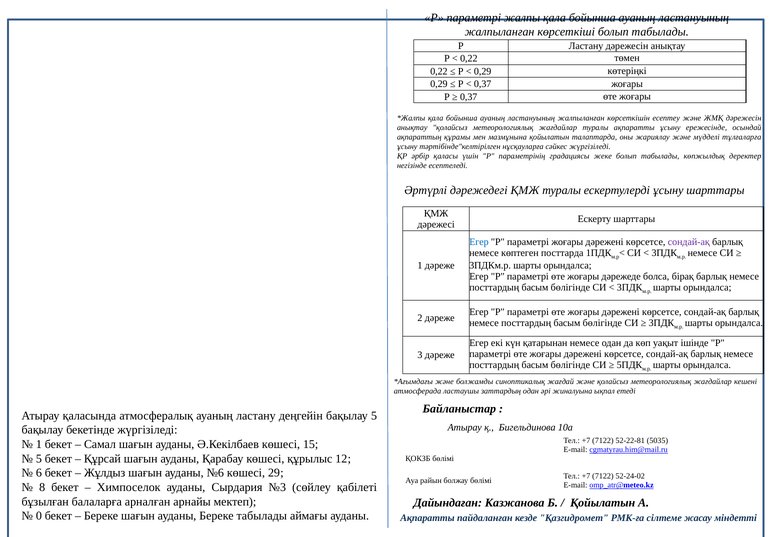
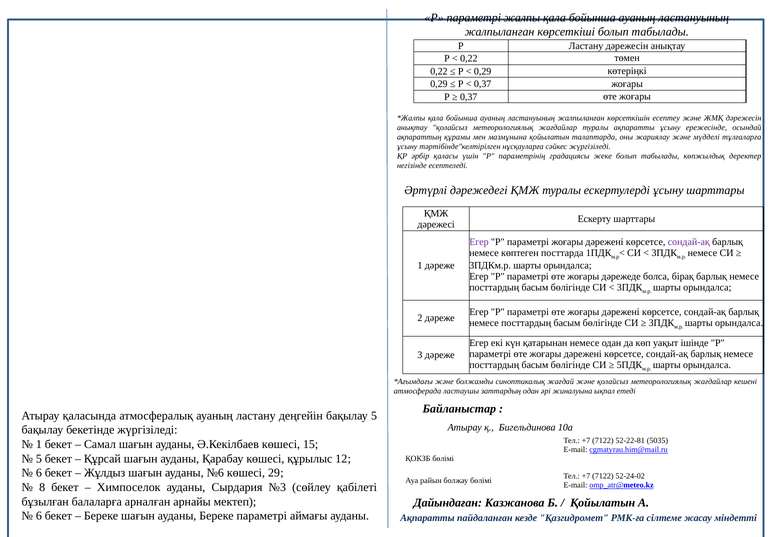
Егер at (479, 242) colour: blue -> purple
0 at (39, 516): 0 -> 6
Береке табылады: табылады -> параметрі
